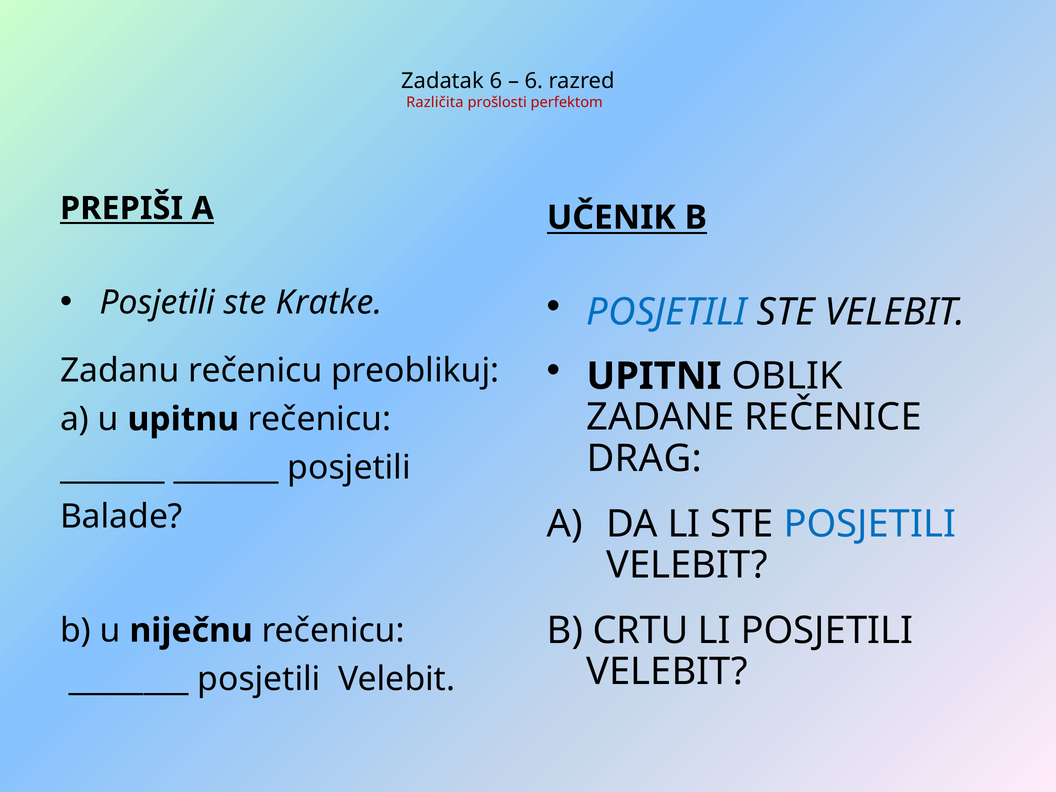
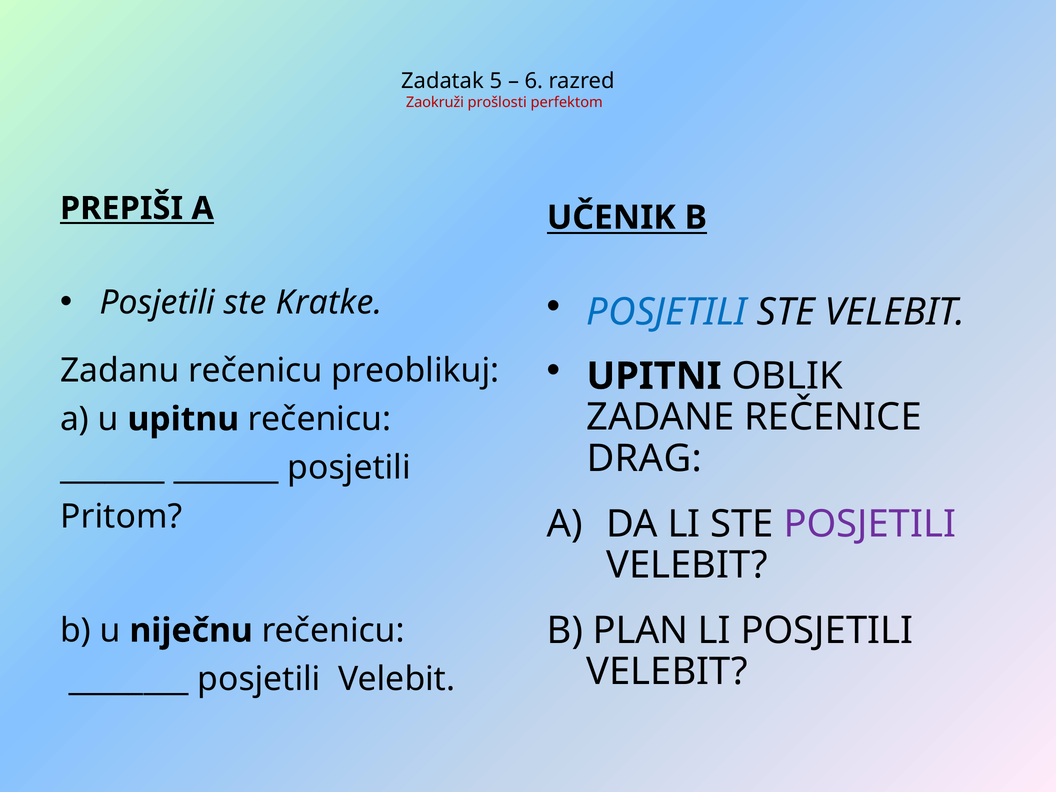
Zadatak 6: 6 -> 5
Različita: Različita -> Zaokruži
Balade: Balade -> Pritom
POSJETILI at (870, 524) colour: blue -> purple
CRTU: CRTU -> PLAN
